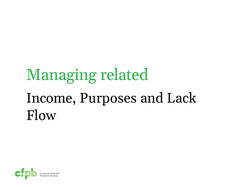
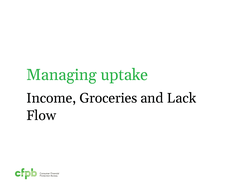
related: related -> uptake
Purposes: Purposes -> Groceries
